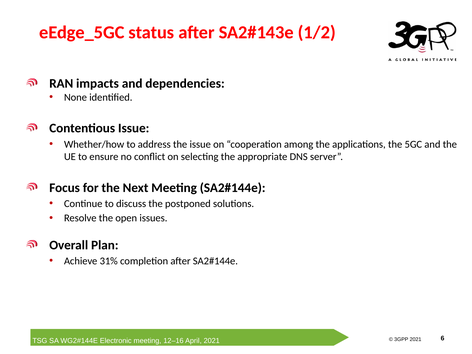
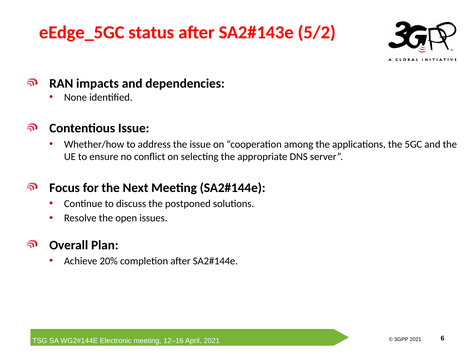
1/2: 1/2 -> 5/2
31%: 31% -> 20%
